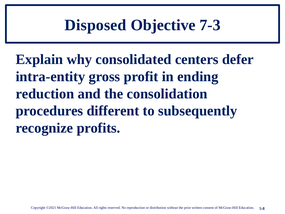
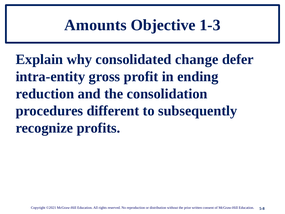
Disposed: Disposed -> Amounts
7-3: 7-3 -> 1-3
centers: centers -> change
